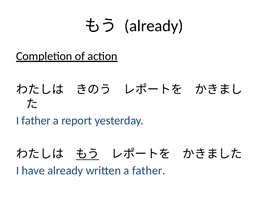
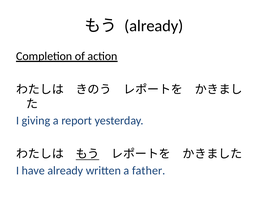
I father: father -> giving
